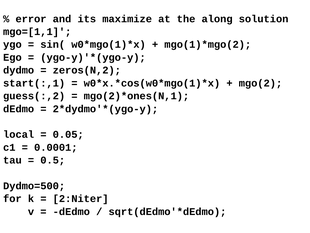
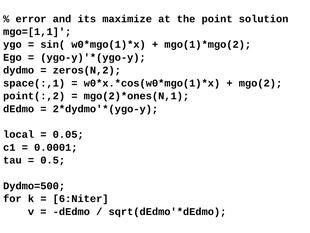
along: along -> point
start(:,1: start(:,1 -> space(:,1
guess(:,2: guess(:,2 -> point(:,2
2:Niter: 2:Niter -> 6:Niter
